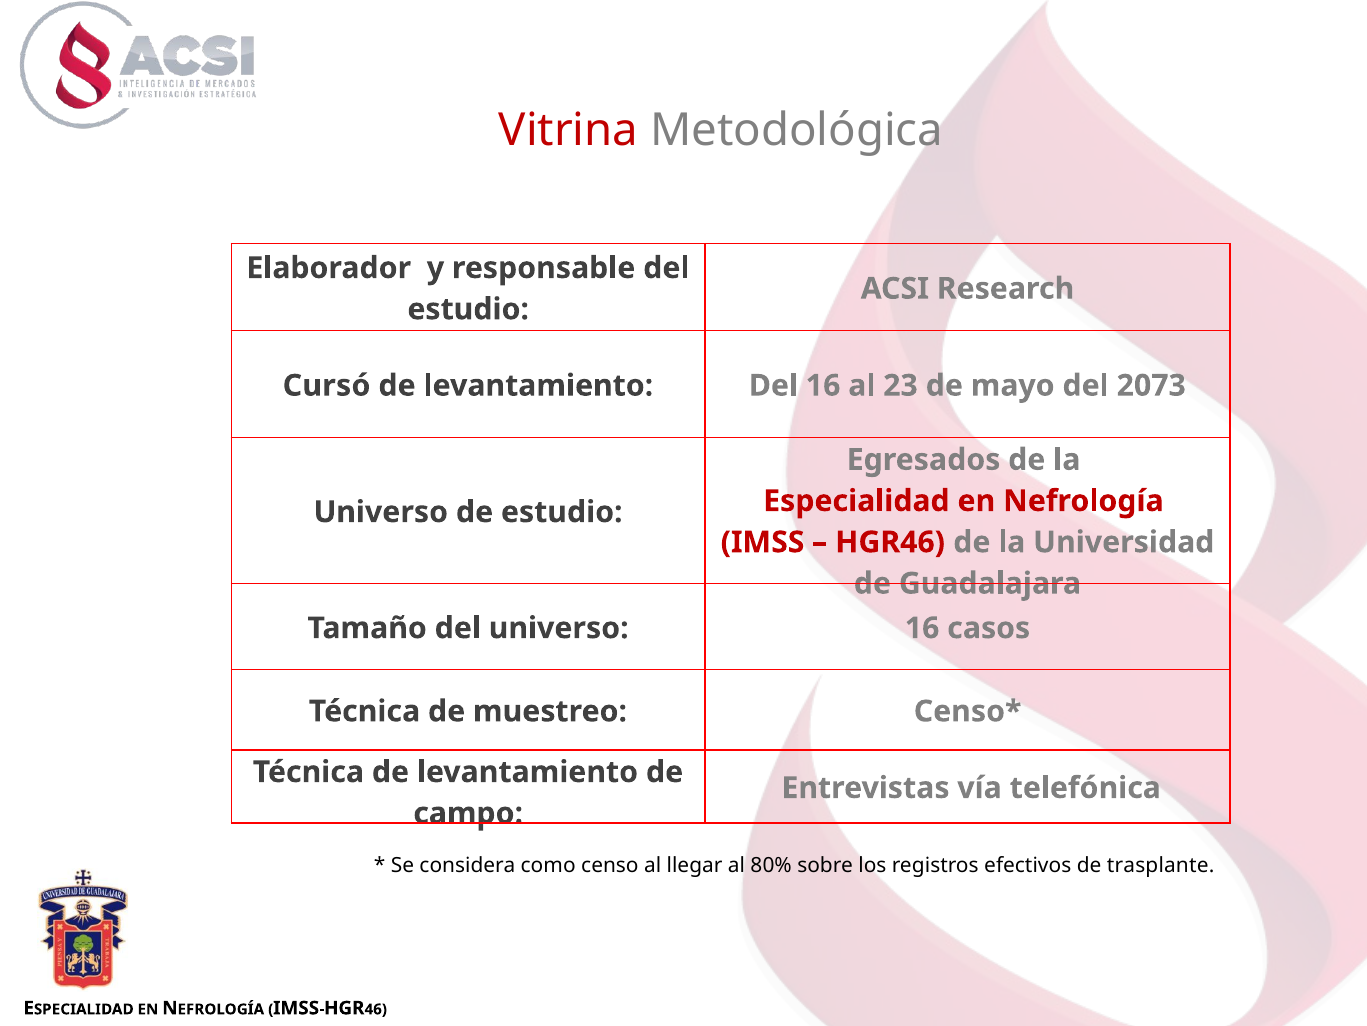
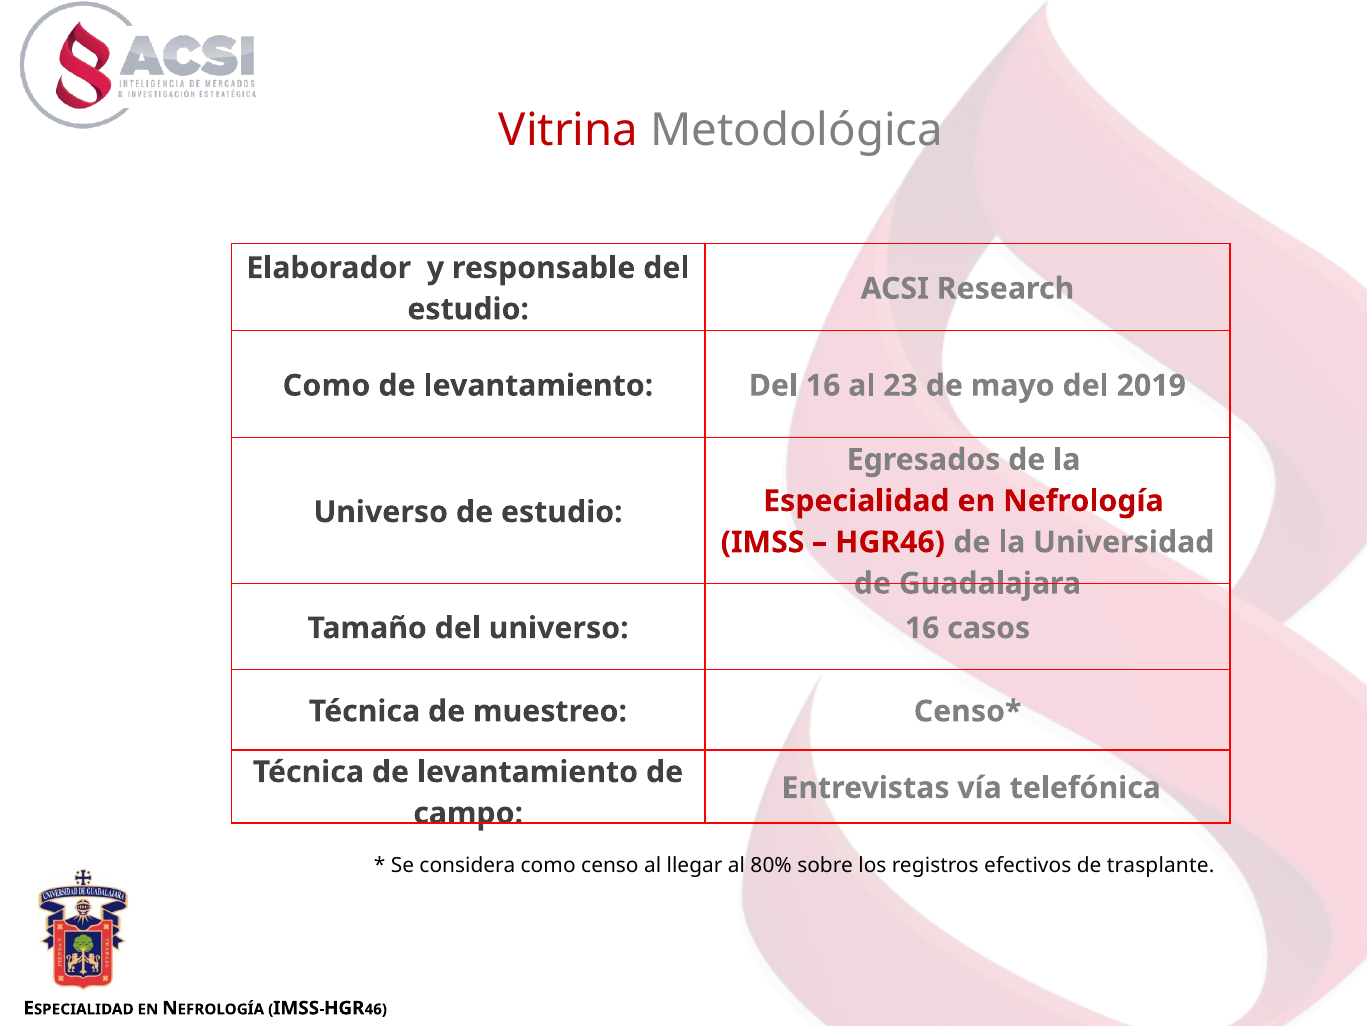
Cursó at (327, 385): Cursó -> Como
2073: 2073 -> 2019
